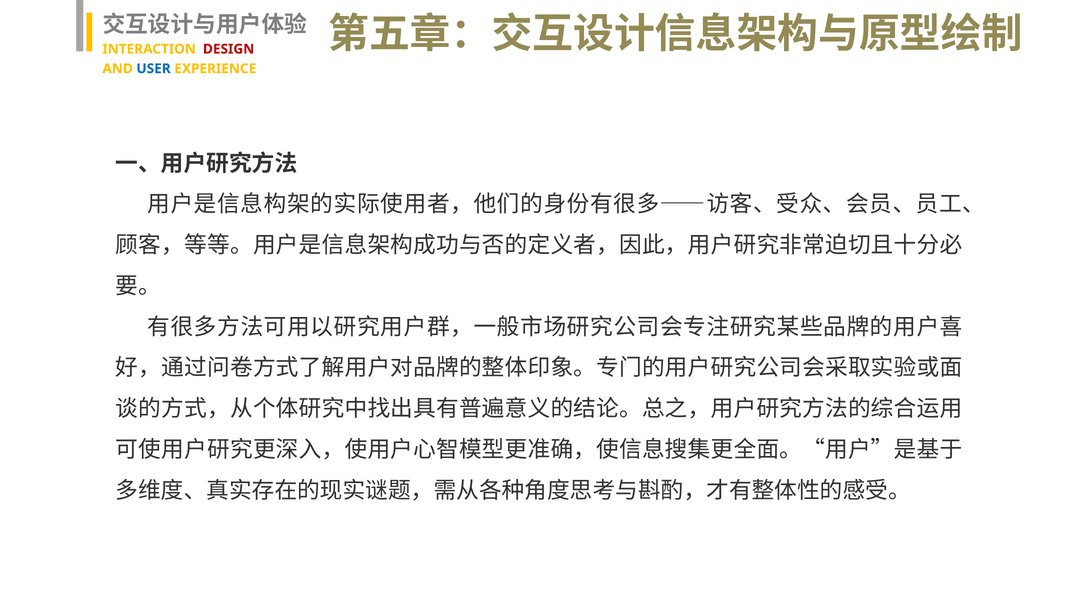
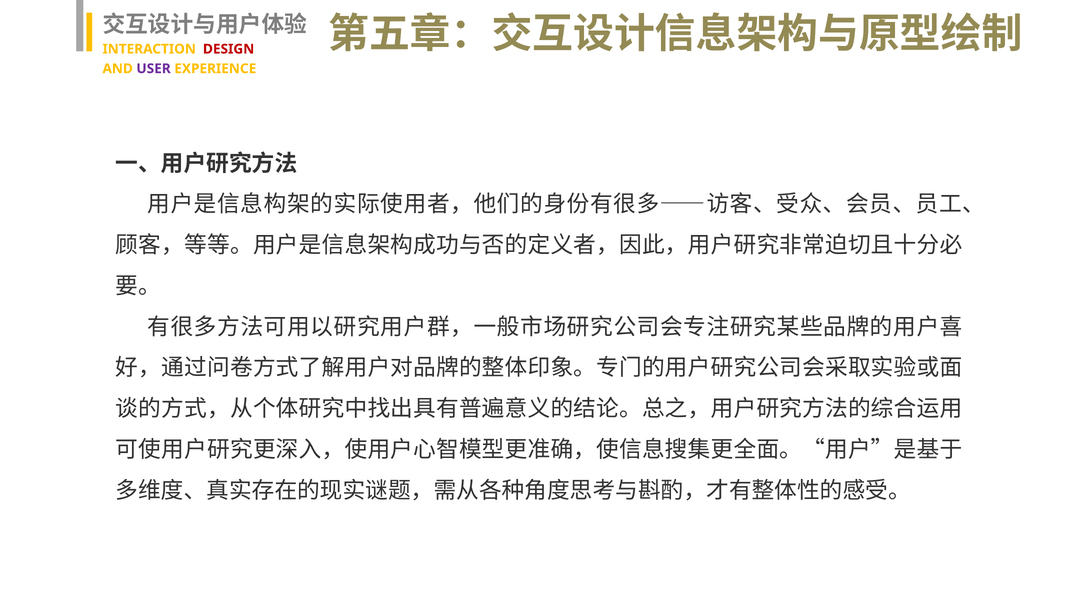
USER colour: blue -> purple
